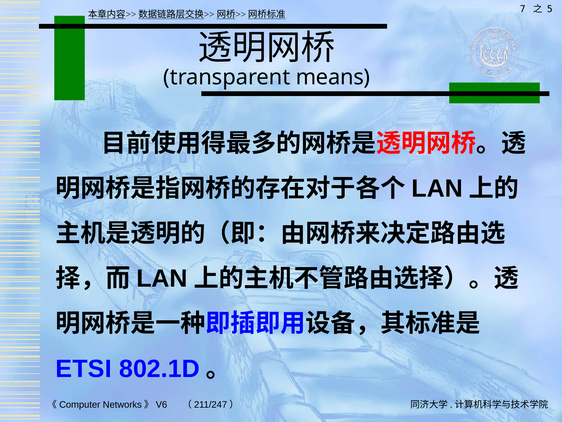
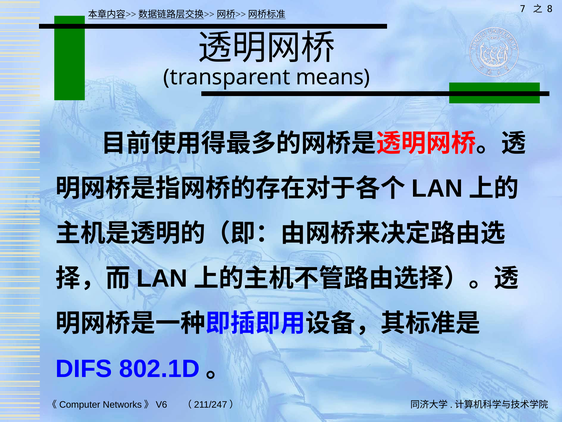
5: 5 -> 8
ETSI: ETSI -> DIFS
